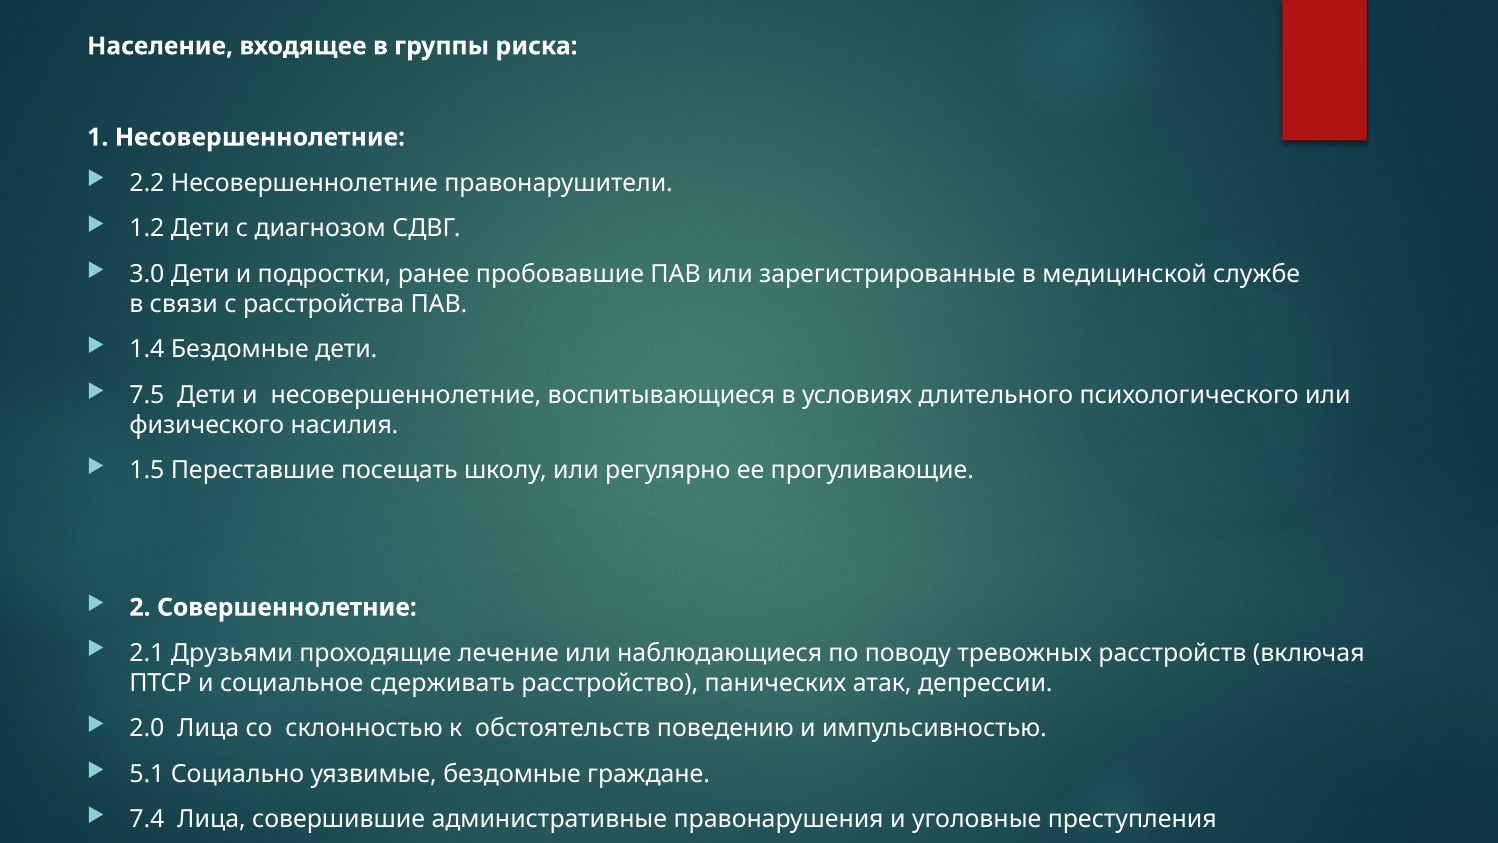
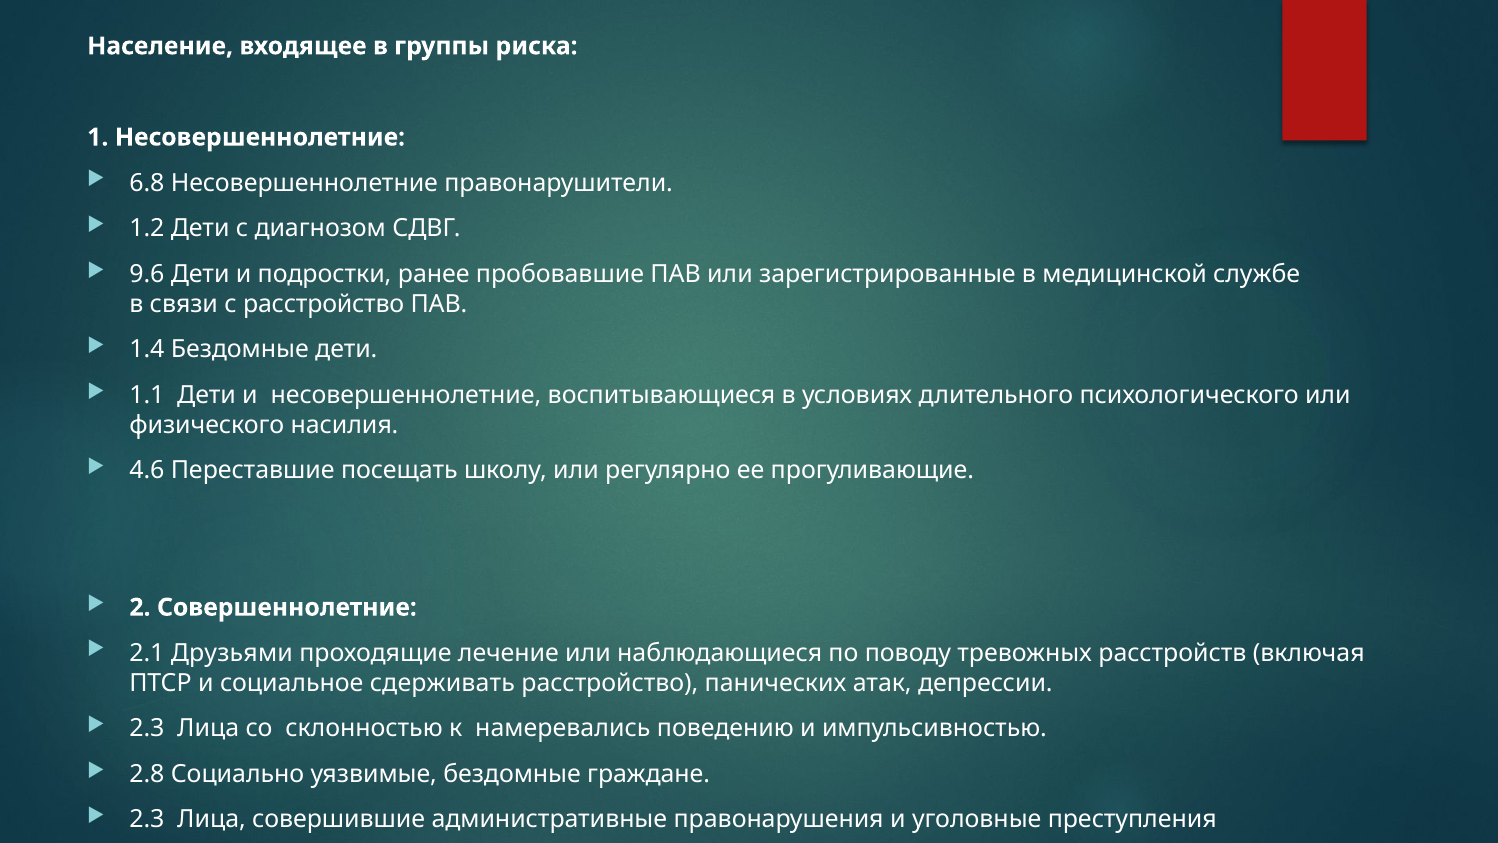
2.2: 2.2 -> 6.8
3.0: 3.0 -> 9.6
с расстройства: расстройства -> расстройство
7.5: 7.5 -> 1.1
1.5: 1.5 -> 4.6
2.0 at (147, 728): 2.0 -> 2.3
обстоятельств: обстоятельств -> намеревались
5.1: 5.1 -> 2.8
7.4 at (147, 819): 7.4 -> 2.3
